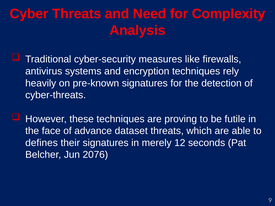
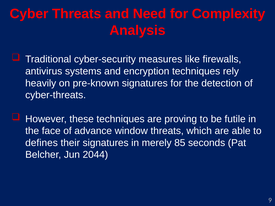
dataset: dataset -> window
12: 12 -> 85
2076: 2076 -> 2044
